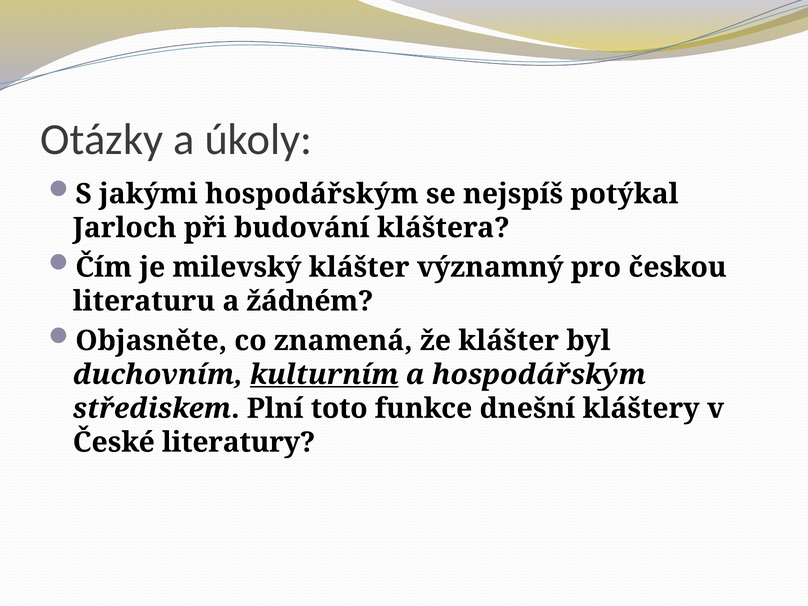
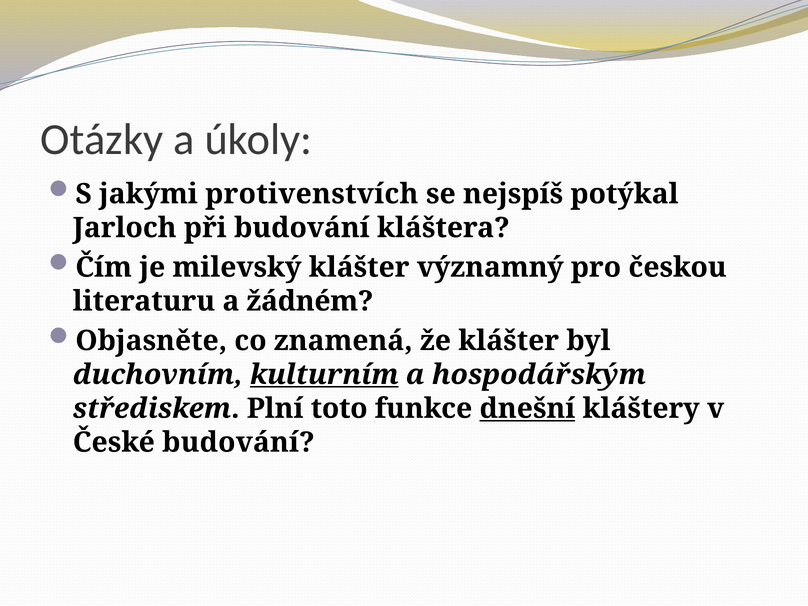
jakými hospodářským: hospodářským -> protivenstvích
dnešní underline: none -> present
České literatury: literatury -> budování
